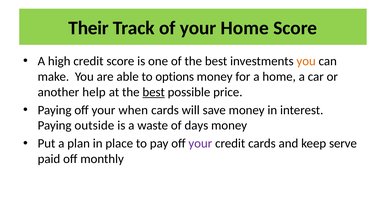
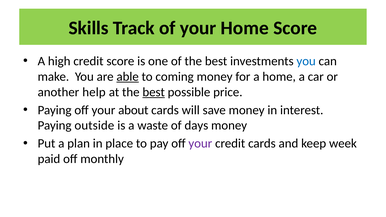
Their: Their -> Skills
you at (306, 61) colour: orange -> blue
able underline: none -> present
options: options -> coming
when: when -> about
serve: serve -> week
